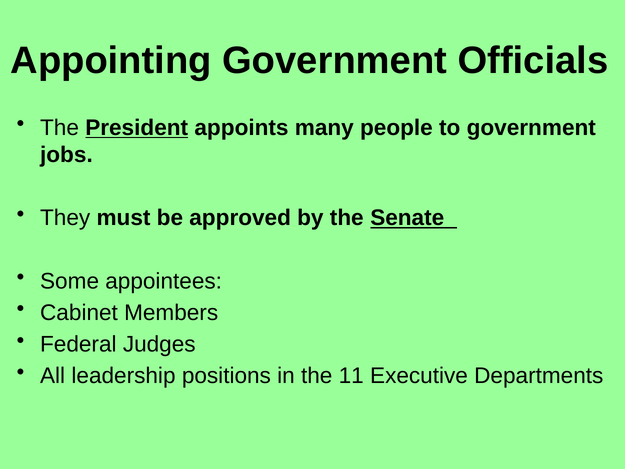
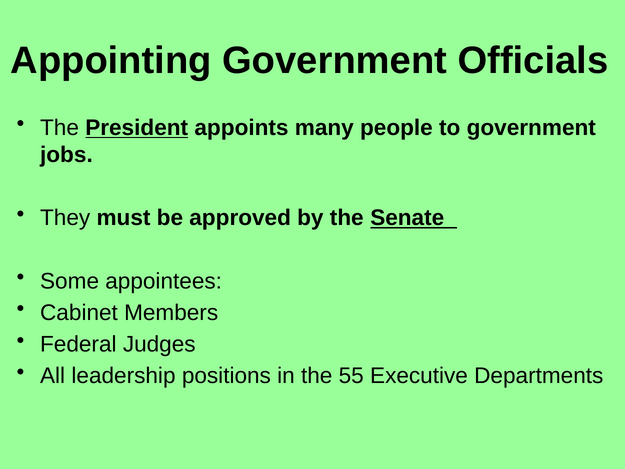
11: 11 -> 55
